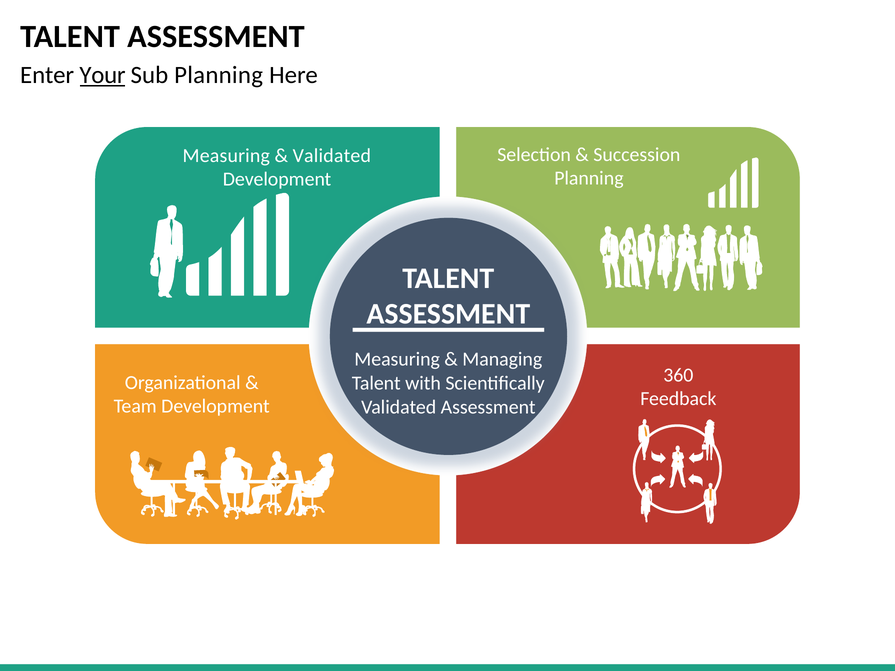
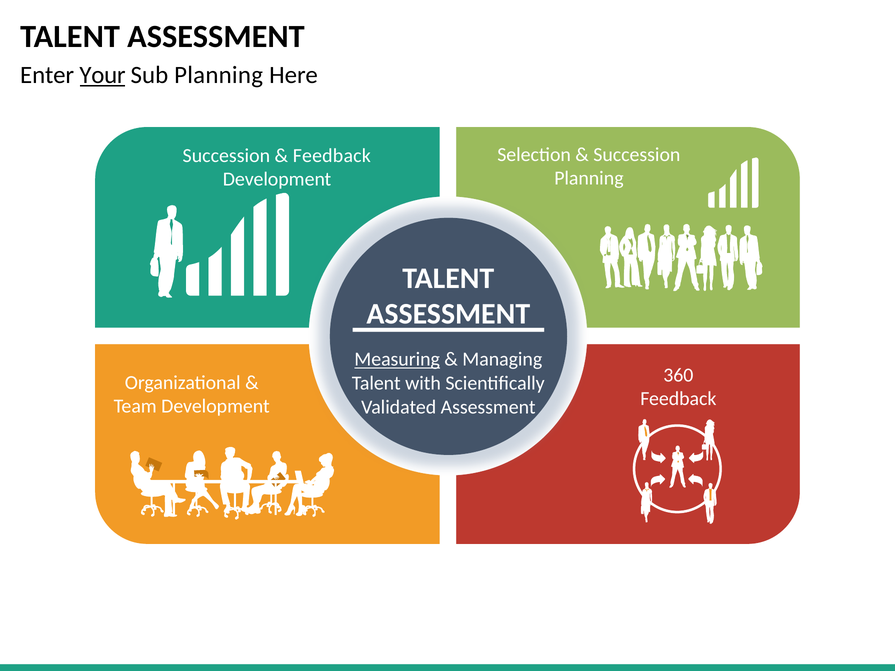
Measuring at (226, 156): Measuring -> Succession
Validated at (332, 156): Validated -> Feedback
Measuring at (397, 360) underline: none -> present
